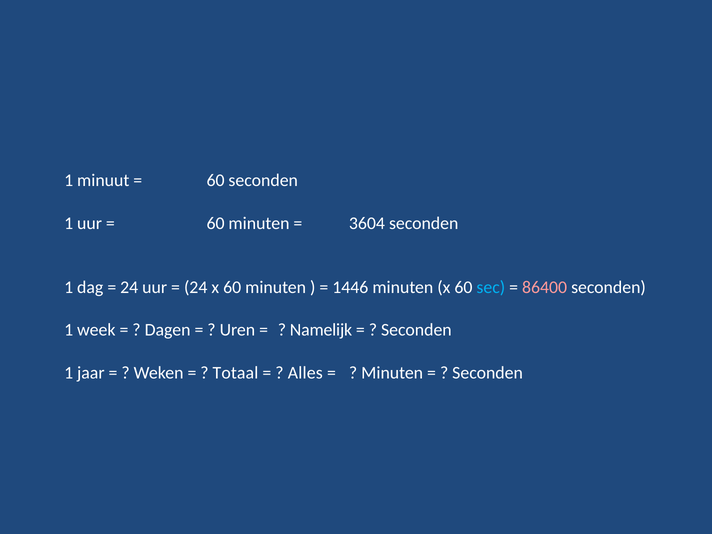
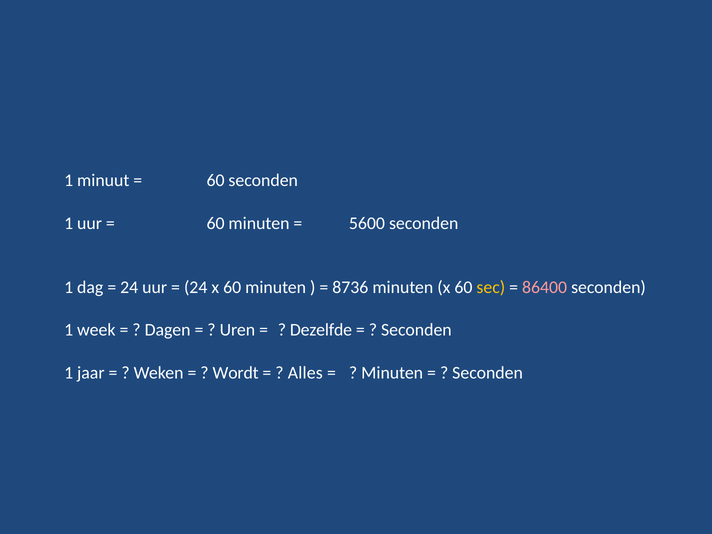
3604: 3604 -> 5600
1446: 1446 -> 8736
sec colour: light blue -> yellow
Namelijk: Namelijk -> Dezelfde
Totaal: Totaal -> Wordt
